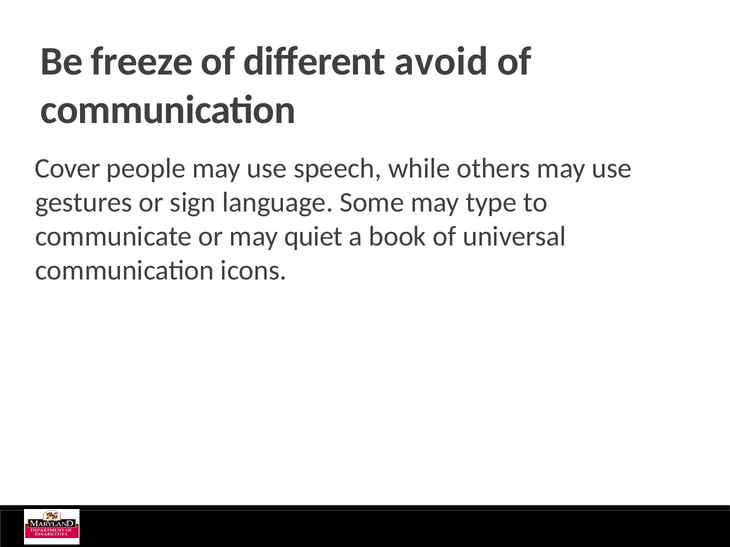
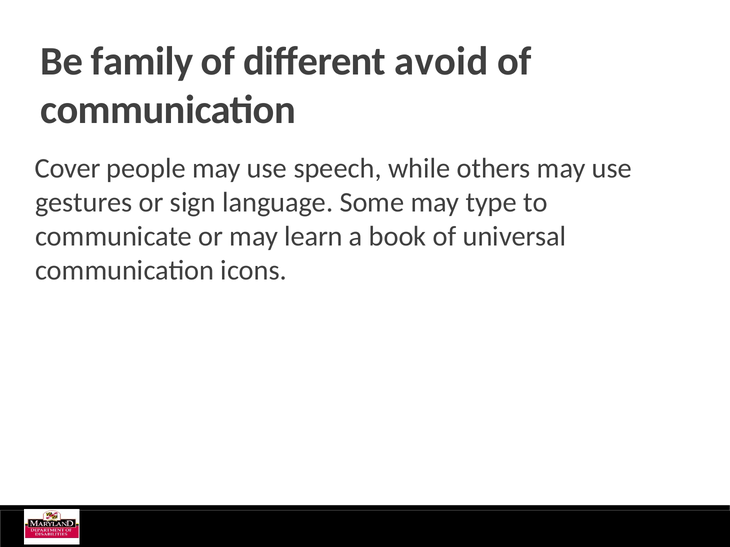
freeze: freeze -> family
quiet: quiet -> learn
